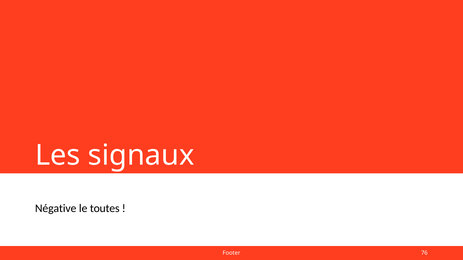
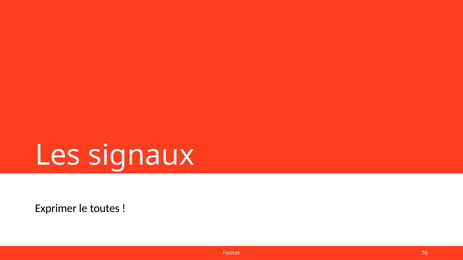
Négative: Négative -> Exprimer
